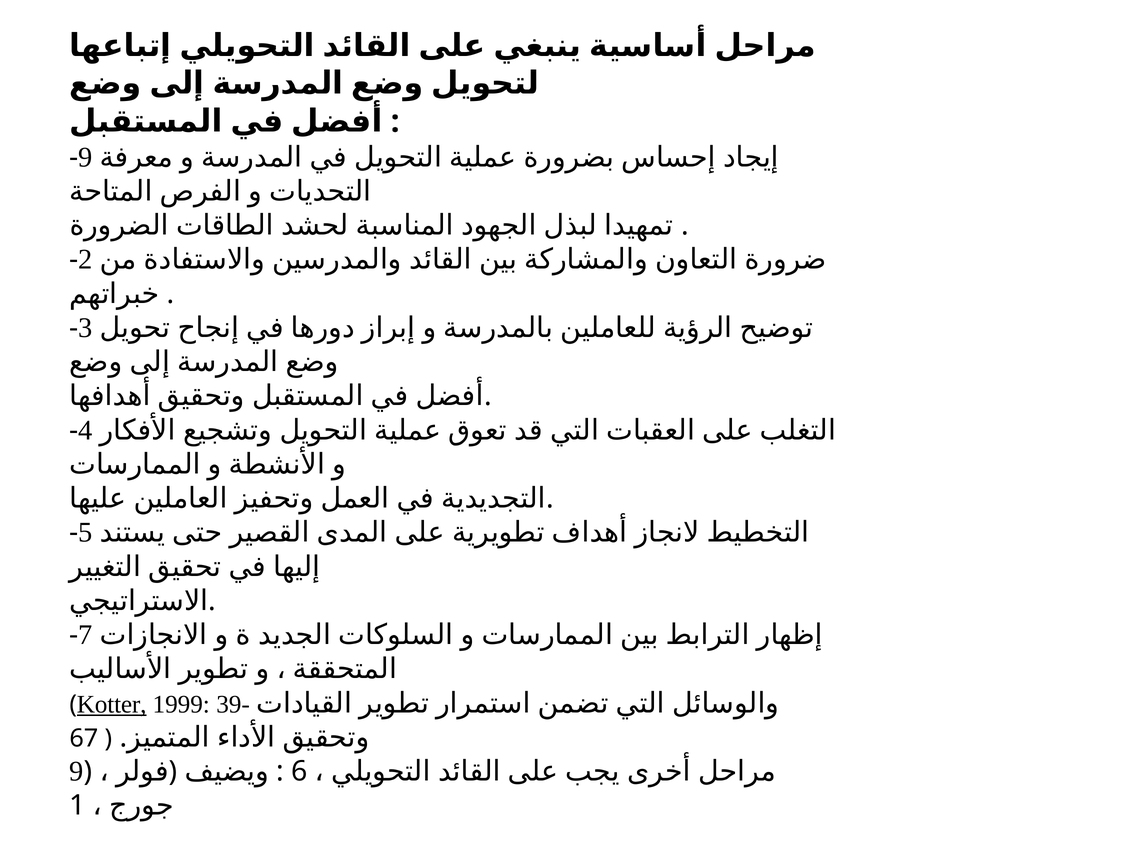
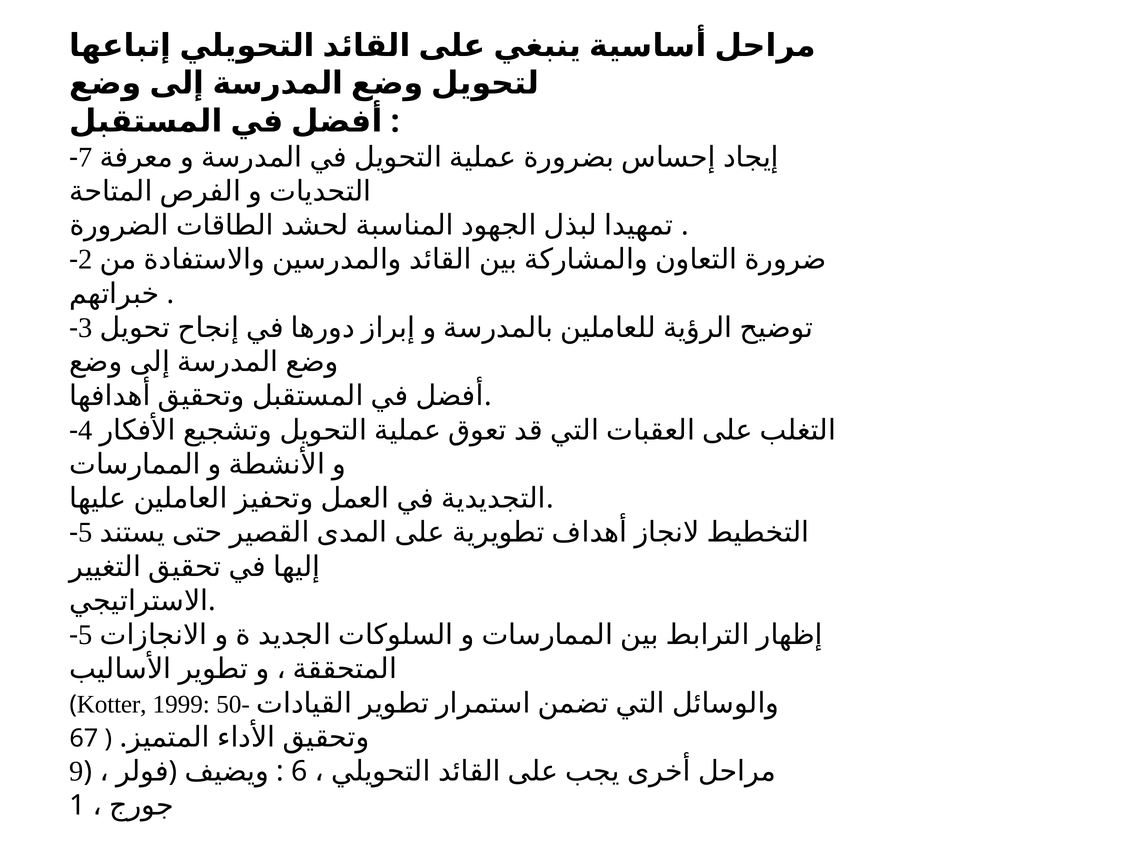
9 at (86, 157): 9 -> 7
7 at (86, 635): 7 -> 5
Kotter underline: present -> none
39-: 39- -> 50-
